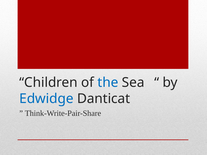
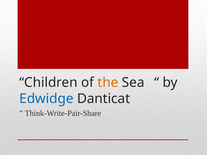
the colour: blue -> orange
